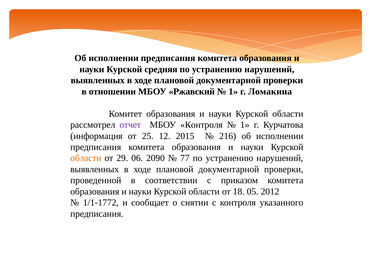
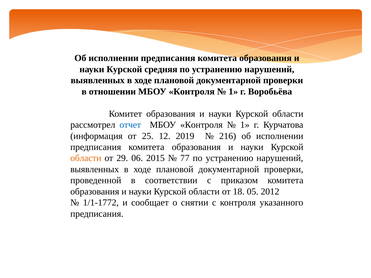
отношении МБОУ Ржавский: Ржавский -> Контроля
Ломакина: Ломакина -> Воробьёва
отчет colour: purple -> blue
2015: 2015 -> 2019
2090: 2090 -> 2015
